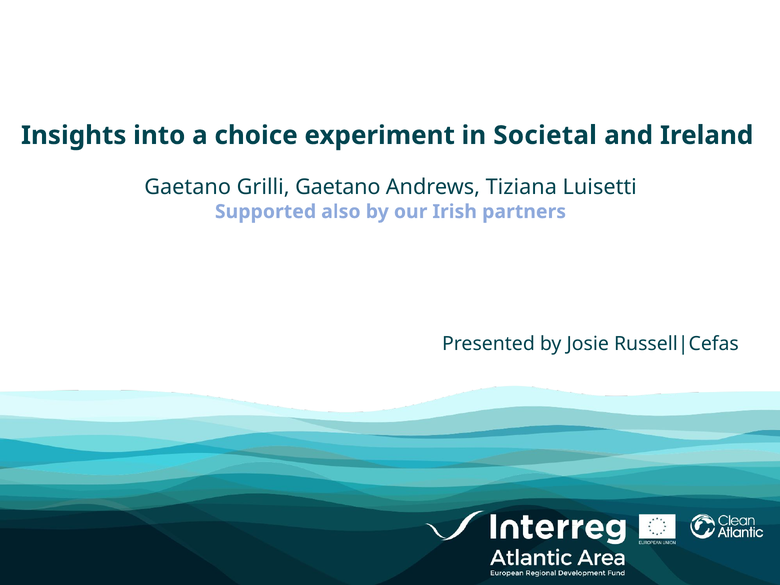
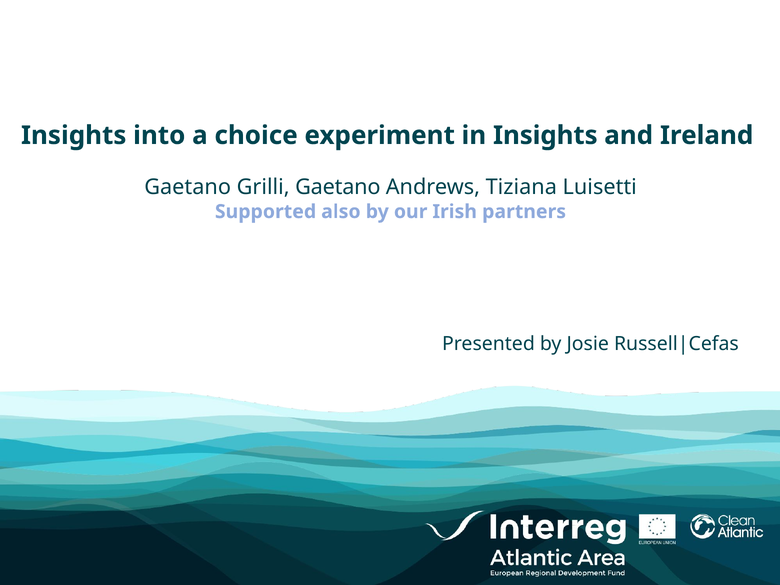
in Societal: Societal -> Insights
